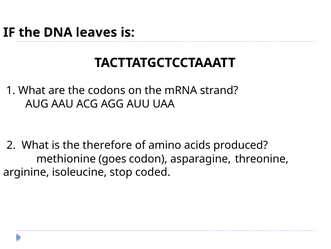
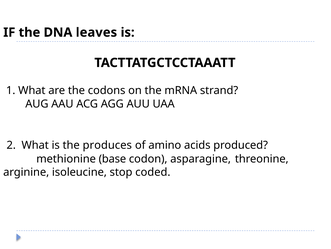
therefore: therefore -> produces
goes: goes -> base
